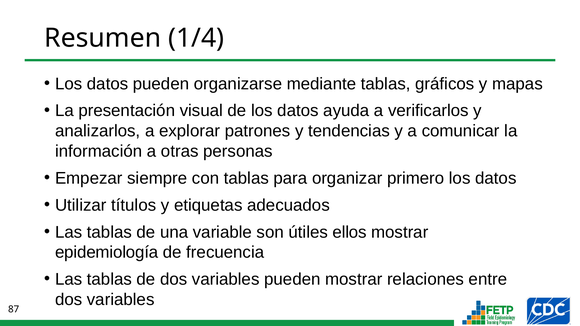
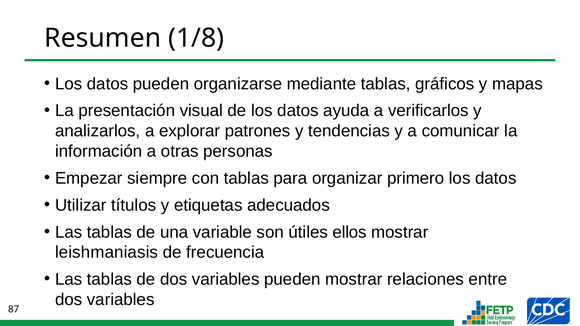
1/4: 1/4 -> 1/8
epidemiología: epidemiología -> leishmaniasis
